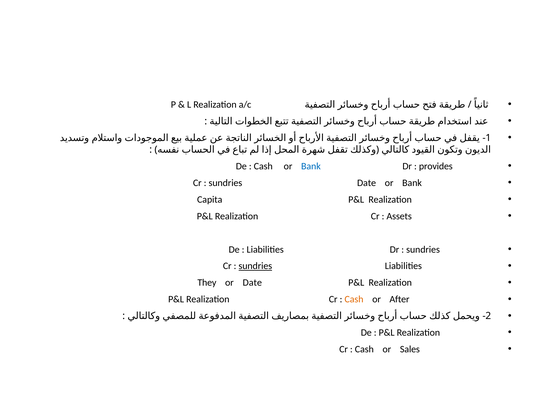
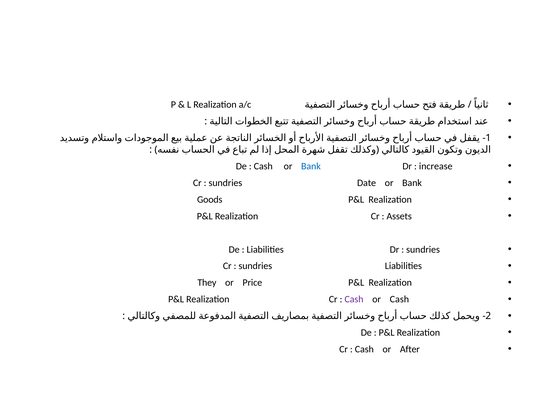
provides: provides -> increase
Capita: Capita -> Goods
sundries at (255, 266) underline: present -> none
or Date: Date -> Price
Cash at (354, 299) colour: orange -> purple
or After: After -> Cash
Sales: Sales -> After
